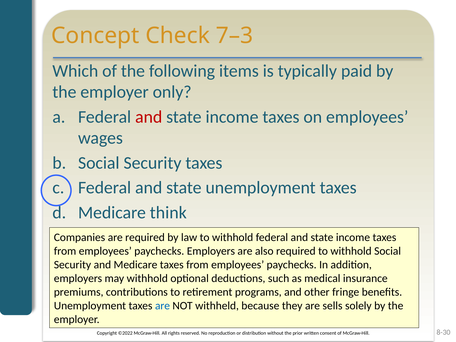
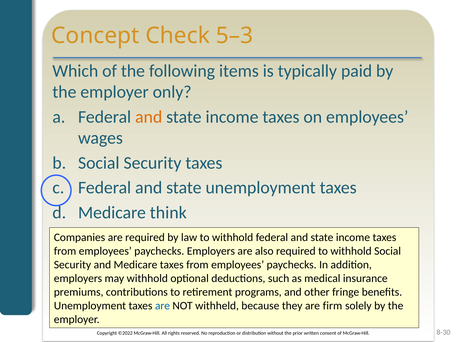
7–3: 7–3 -> 5–3
and at (149, 117) colour: red -> orange
sells: sells -> firm
